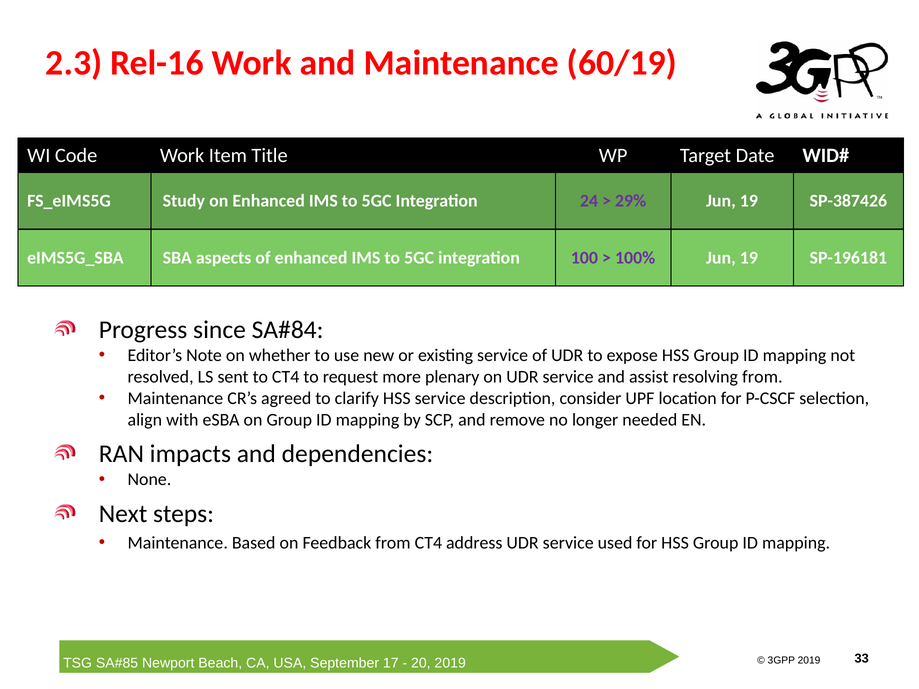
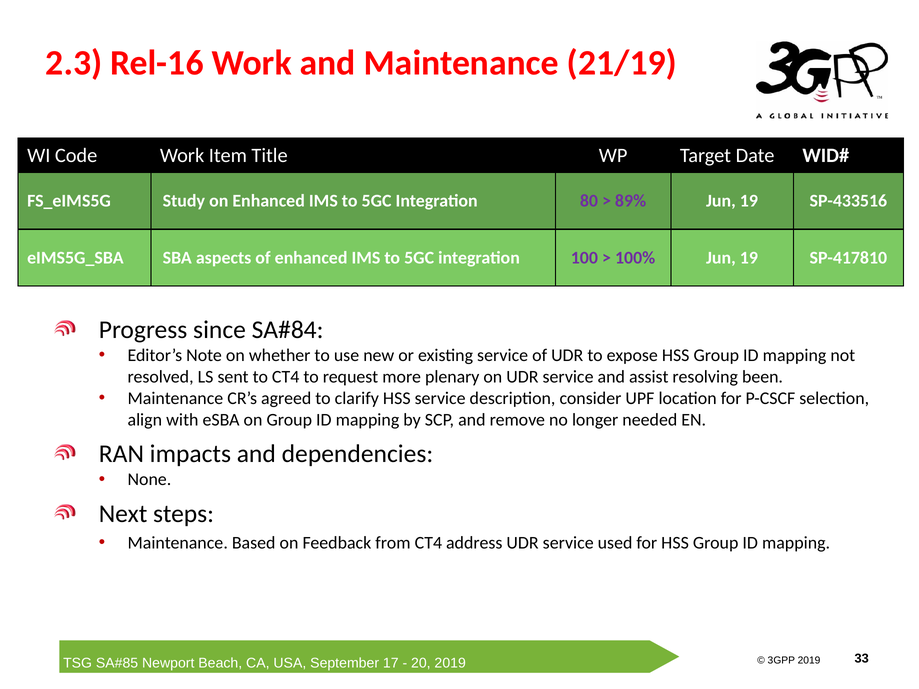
60/19: 60/19 -> 21/19
24: 24 -> 80
29%: 29% -> 89%
SP-387426: SP-387426 -> SP-433516
SP-196181: SP-196181 -> SP-417810
resolving from: from -> been
